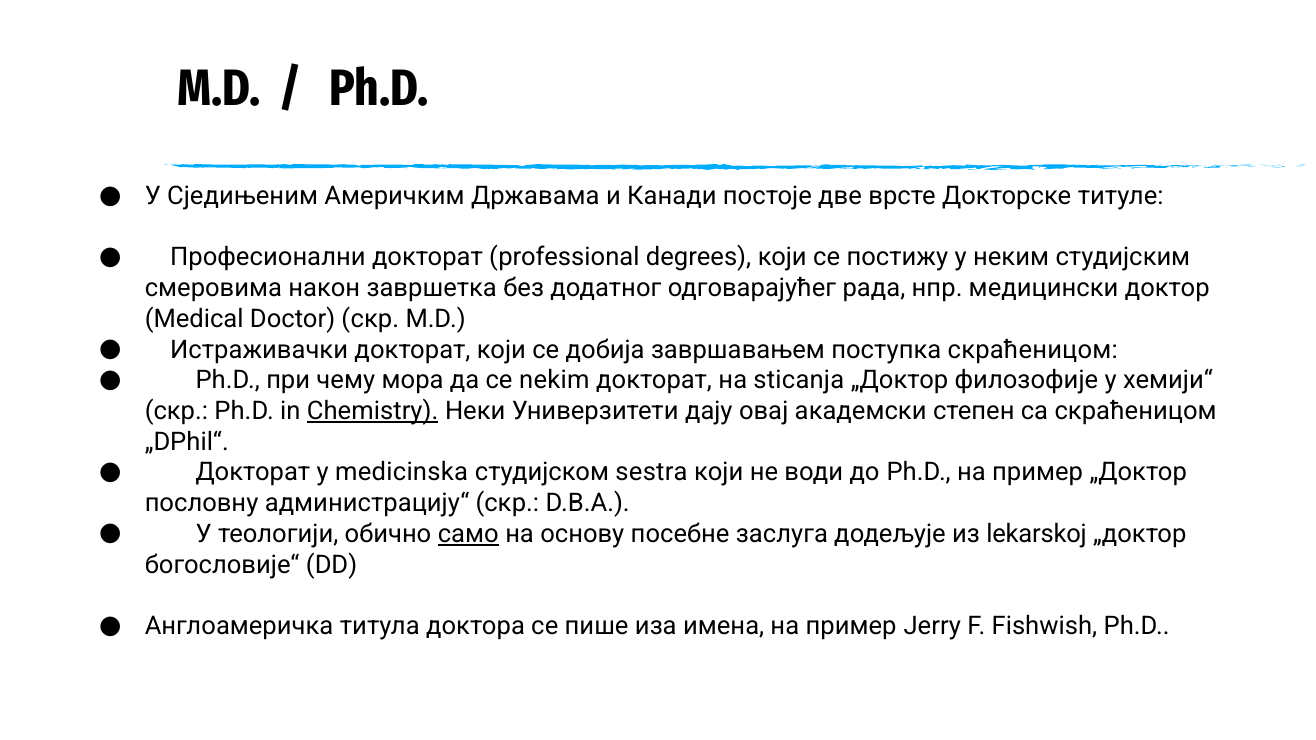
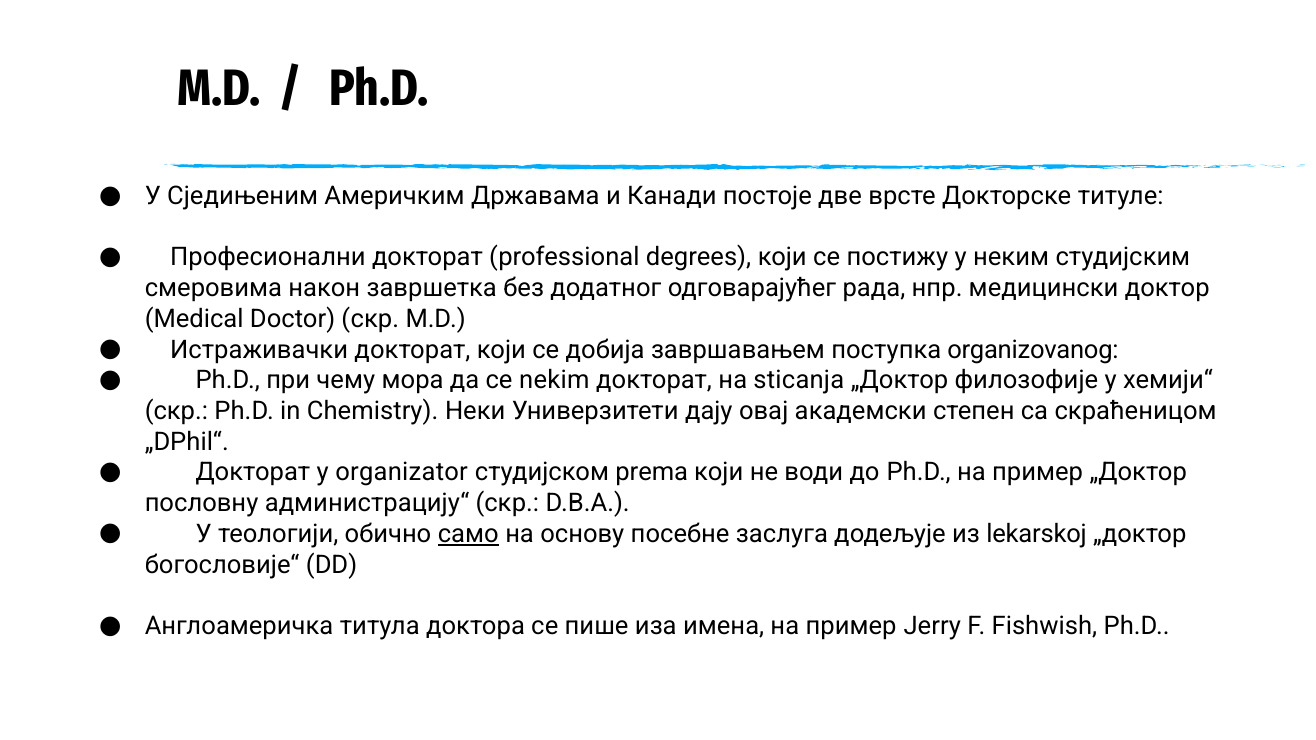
поступка скраћеницом: скраћеницом -> organizovanog
Chemistry underline: present -> none
medicinska: medicinska -> organizator
sestra: sestra -> prema
